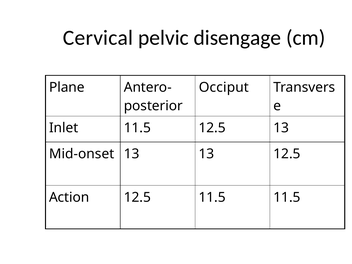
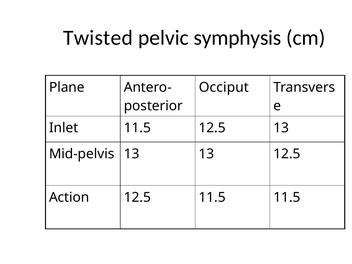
Cervical: Cervical -> Twisted
disengage: disengage -> symphysis
Mid-onset: Mid-onset -> Mid-pelvis
